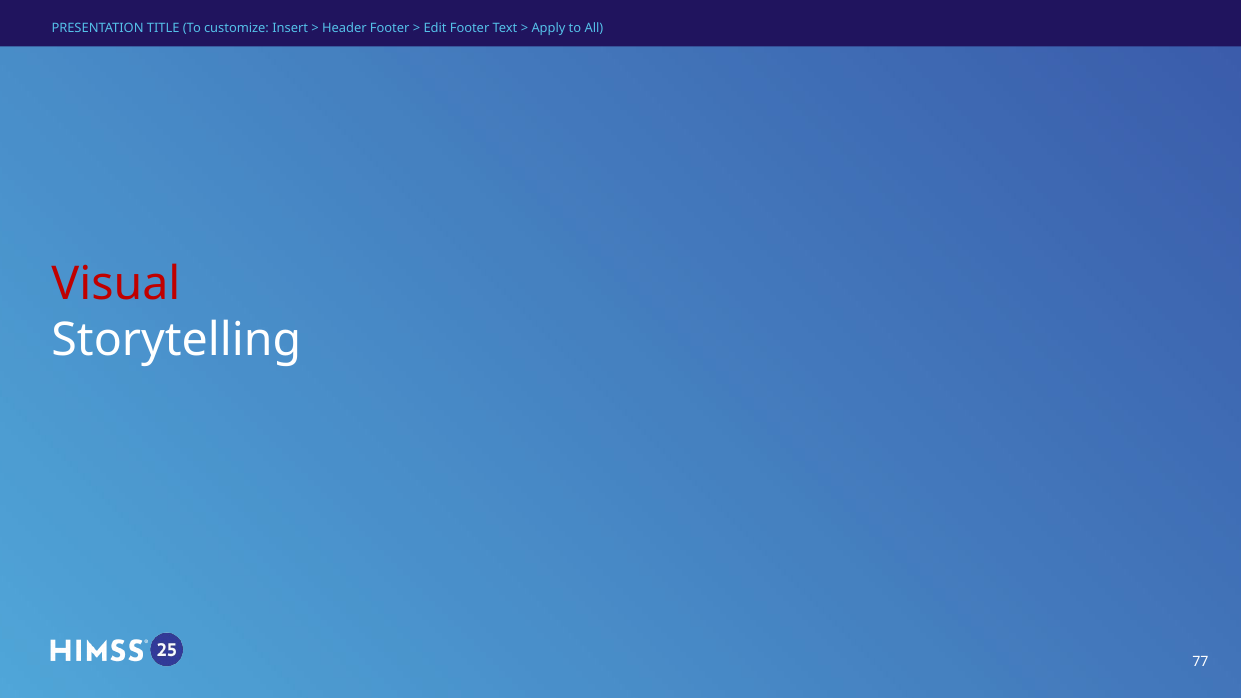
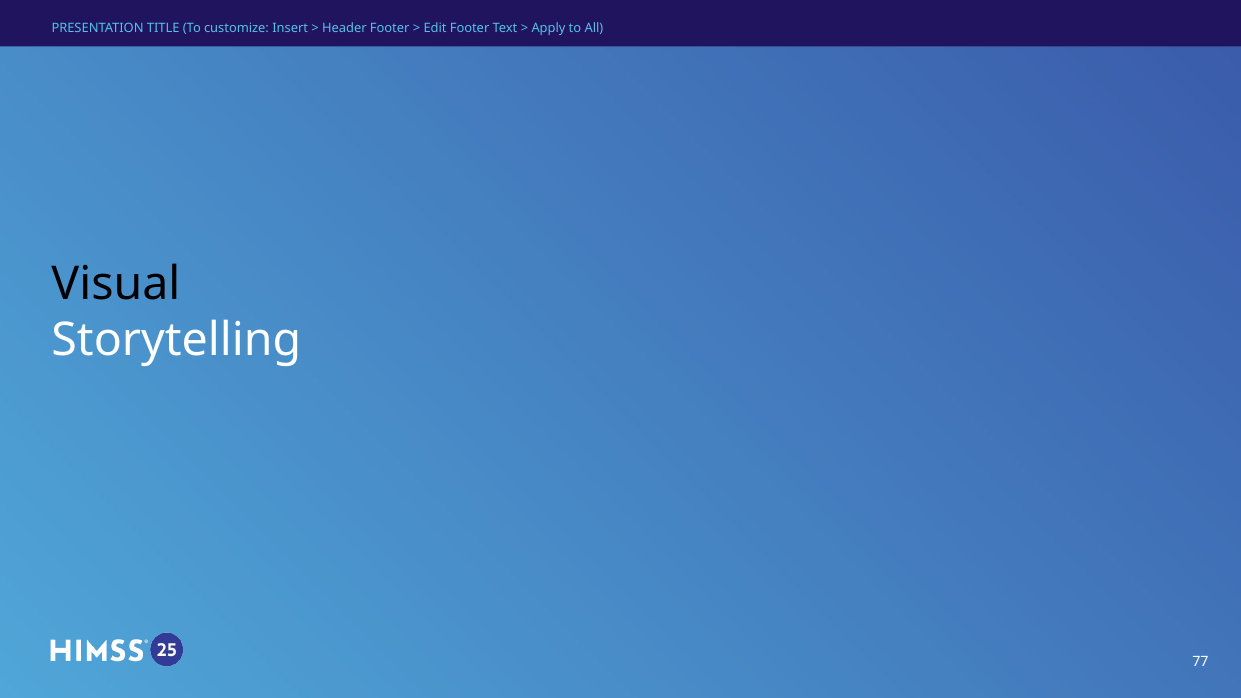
Visual colour: red -> black
